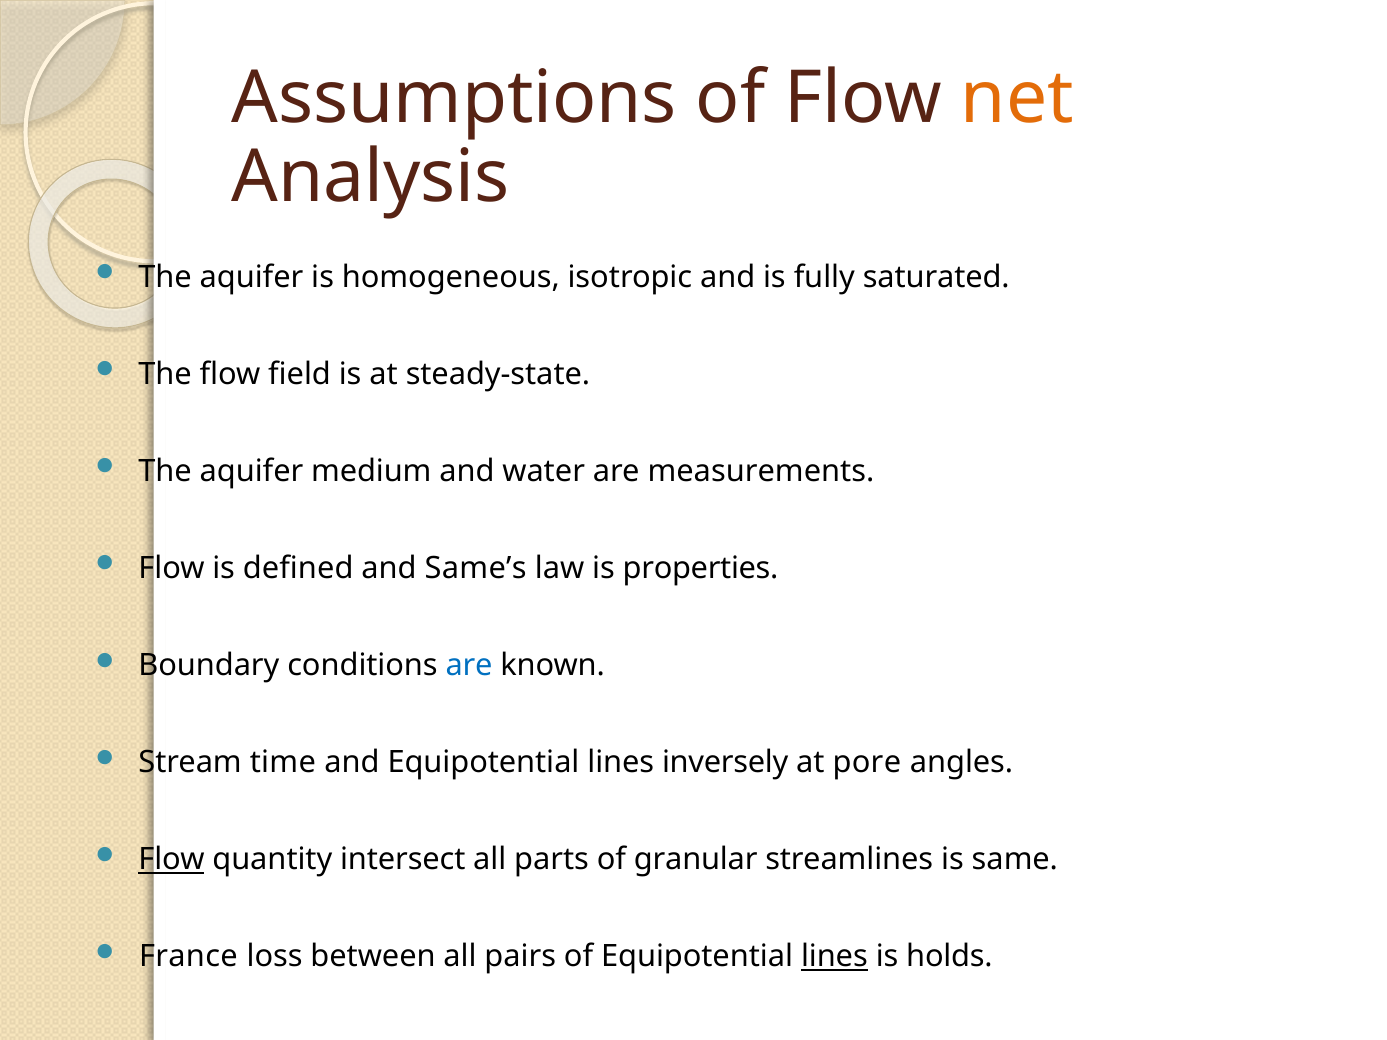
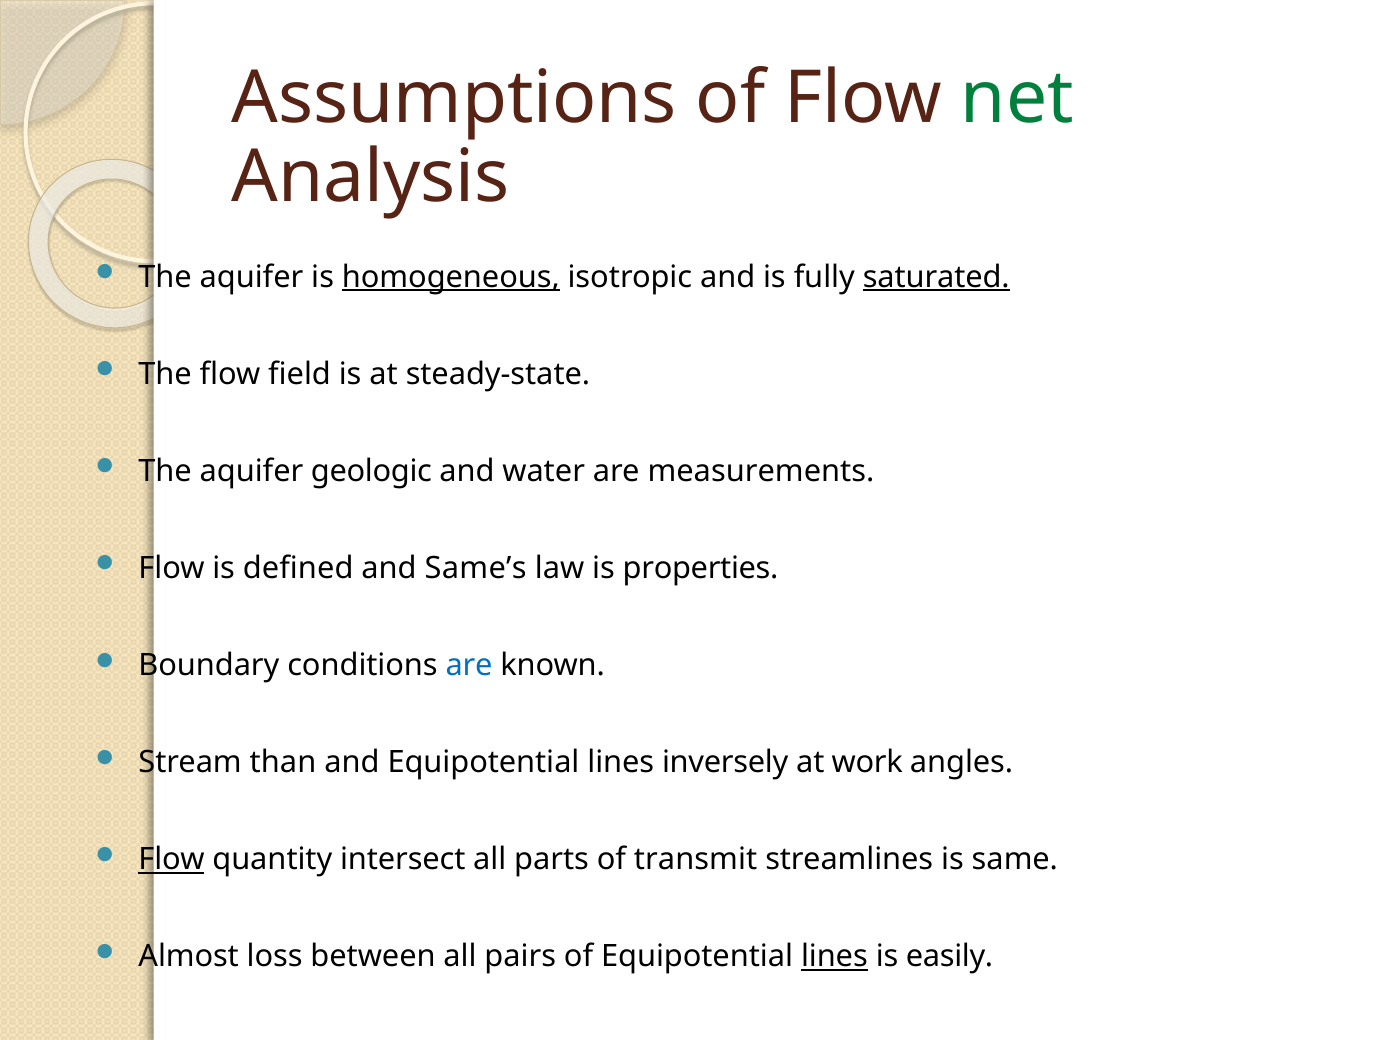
net colour: orange -> green
homogeneous underline: none -> present
saturated underline: none -> present
medium: medium -> geologic
time: time -> than
pore: pore -> work
granular: granular -> transmit
France: France -> Almost
holds: holds -> easily
